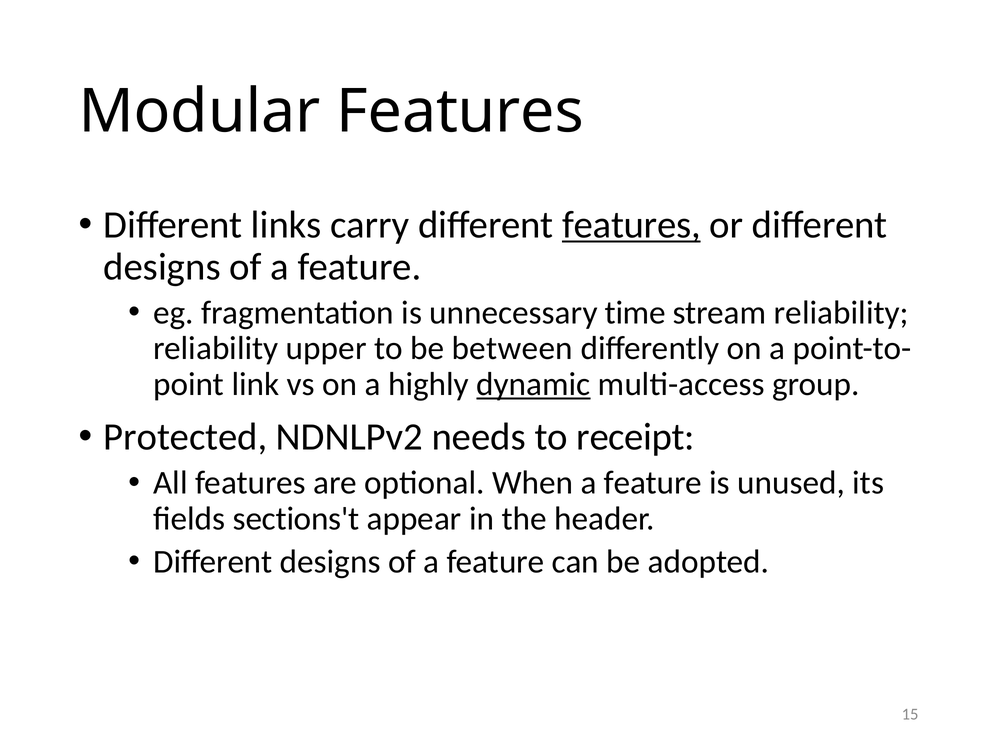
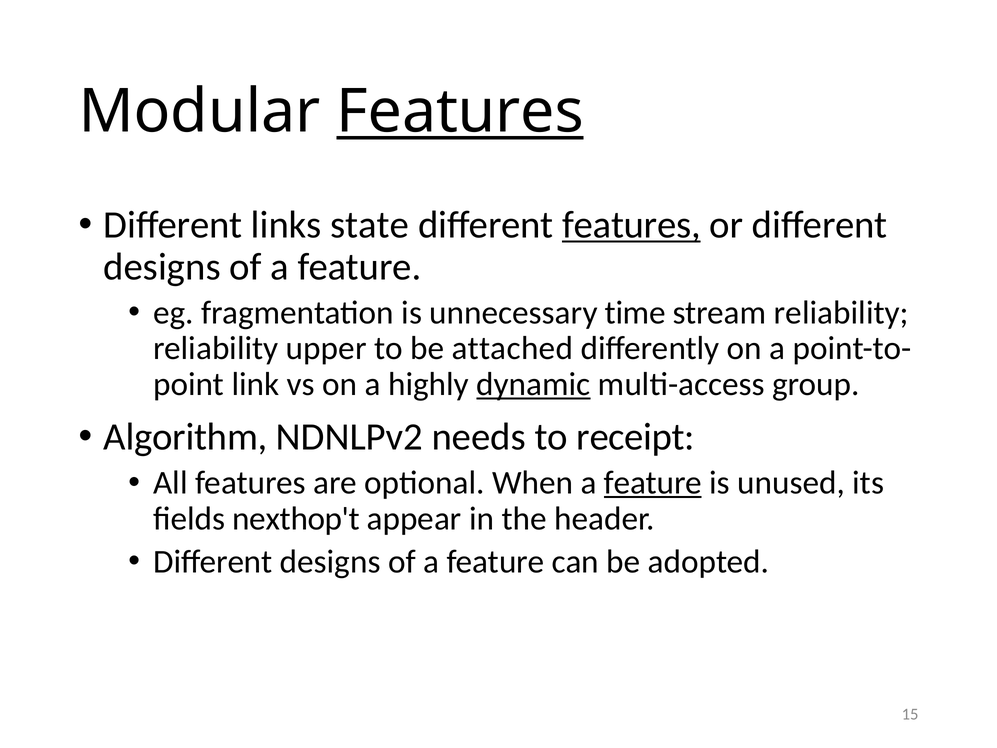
Features at (460, 112) underline: none -> present
carry: carry -> state
between: between -> attached
Protected: Protected -> Algorithm
feature at (653, 483) underline: none -> present
sections't: sections't -> nexthop't
